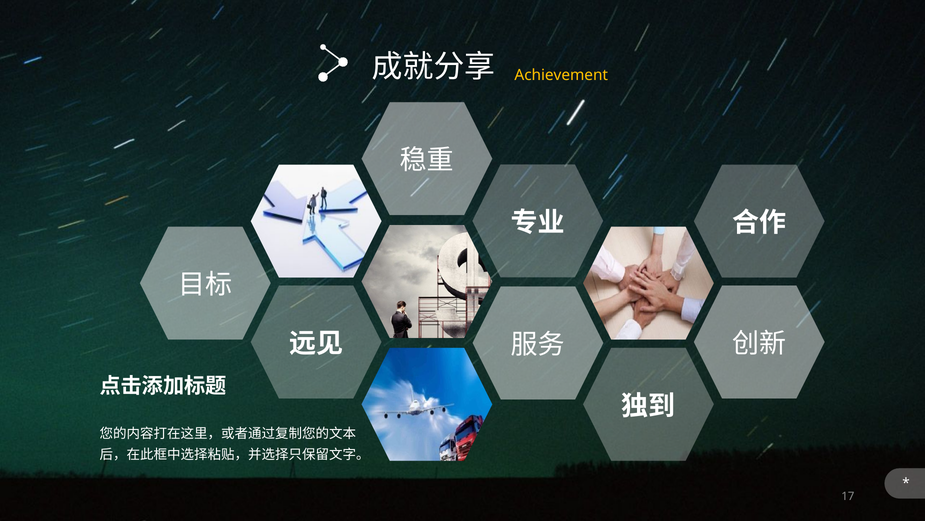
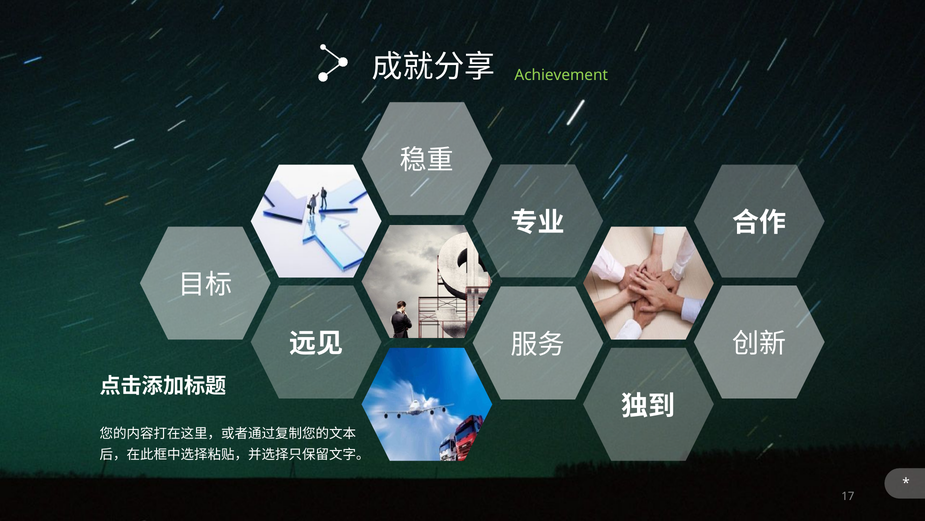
Achievement colour: yellow -> light green
